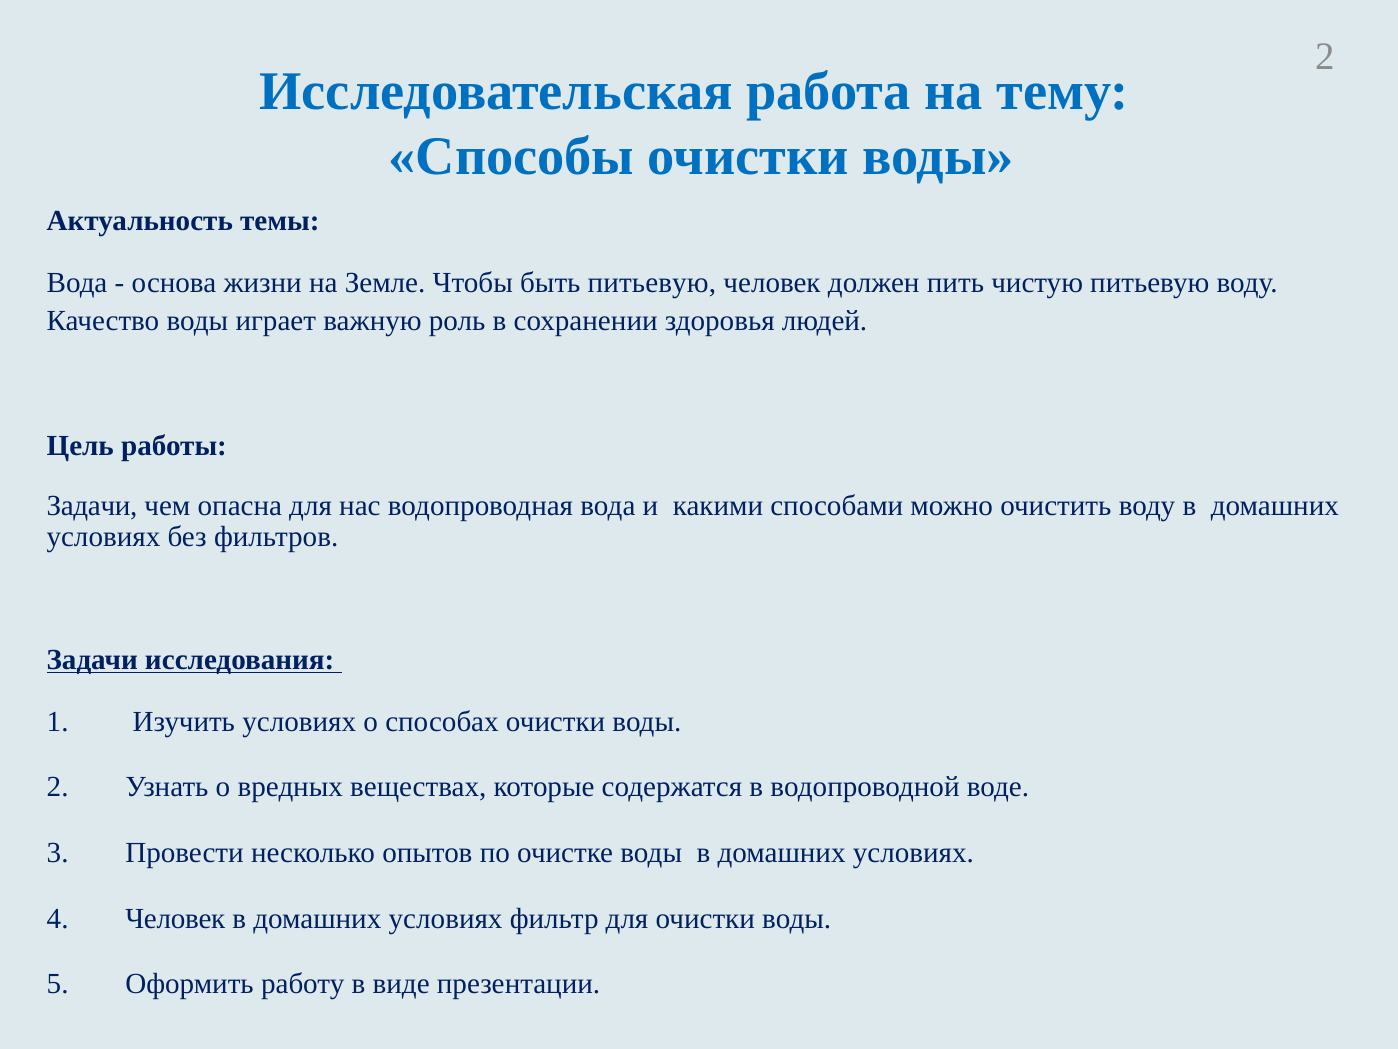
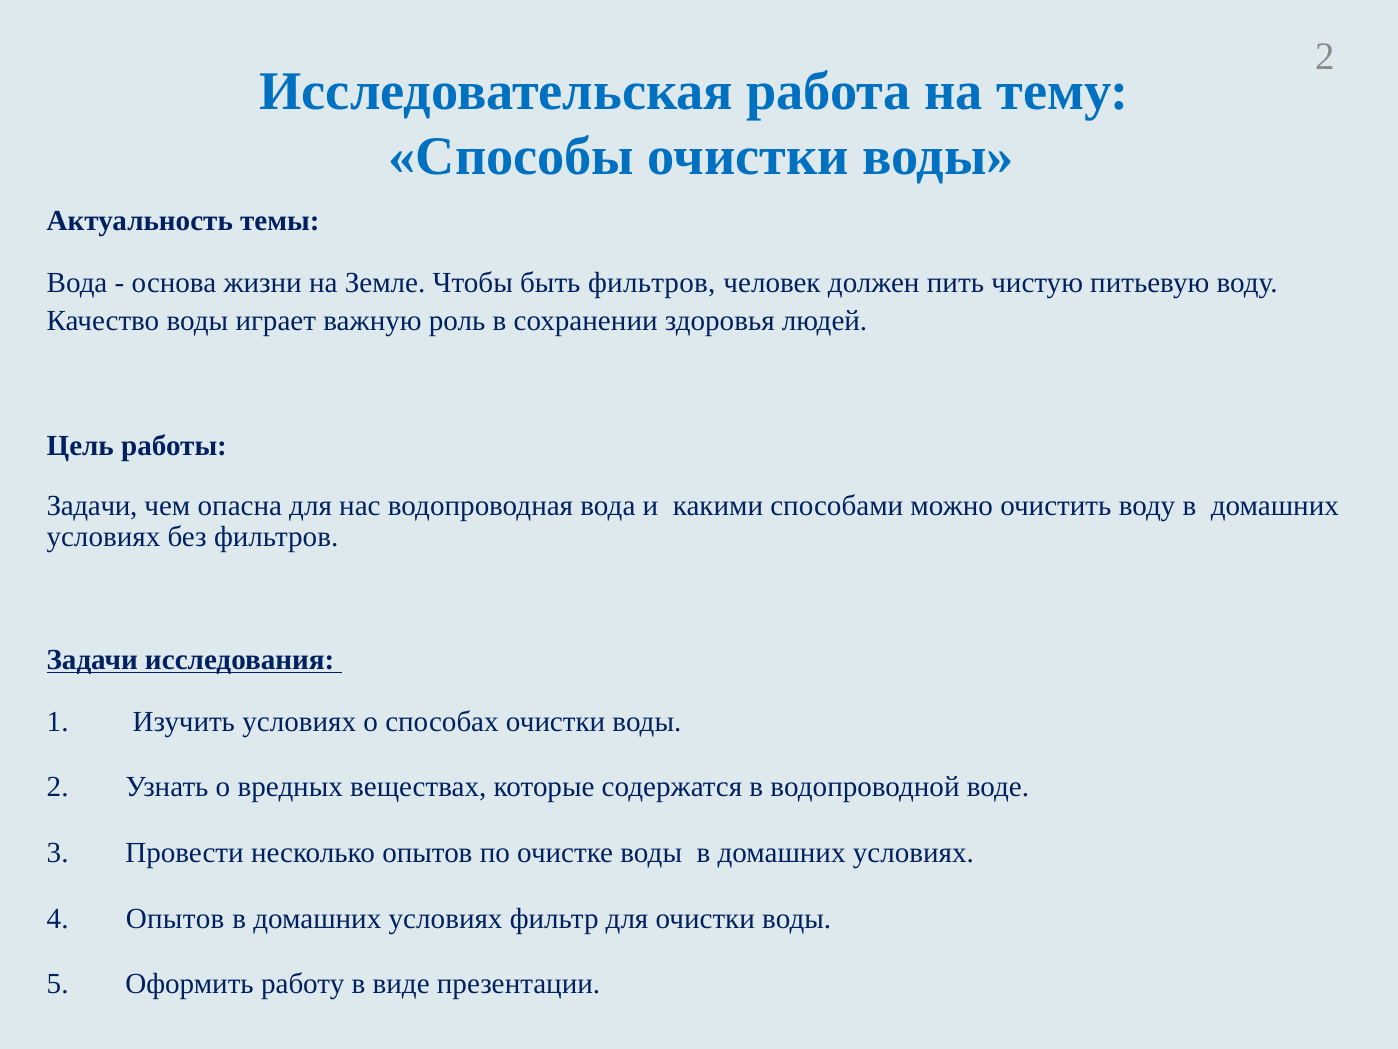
быть питьевую: питьевую -> фильтров
Человек at (175, 918): Человек -> Опытов
